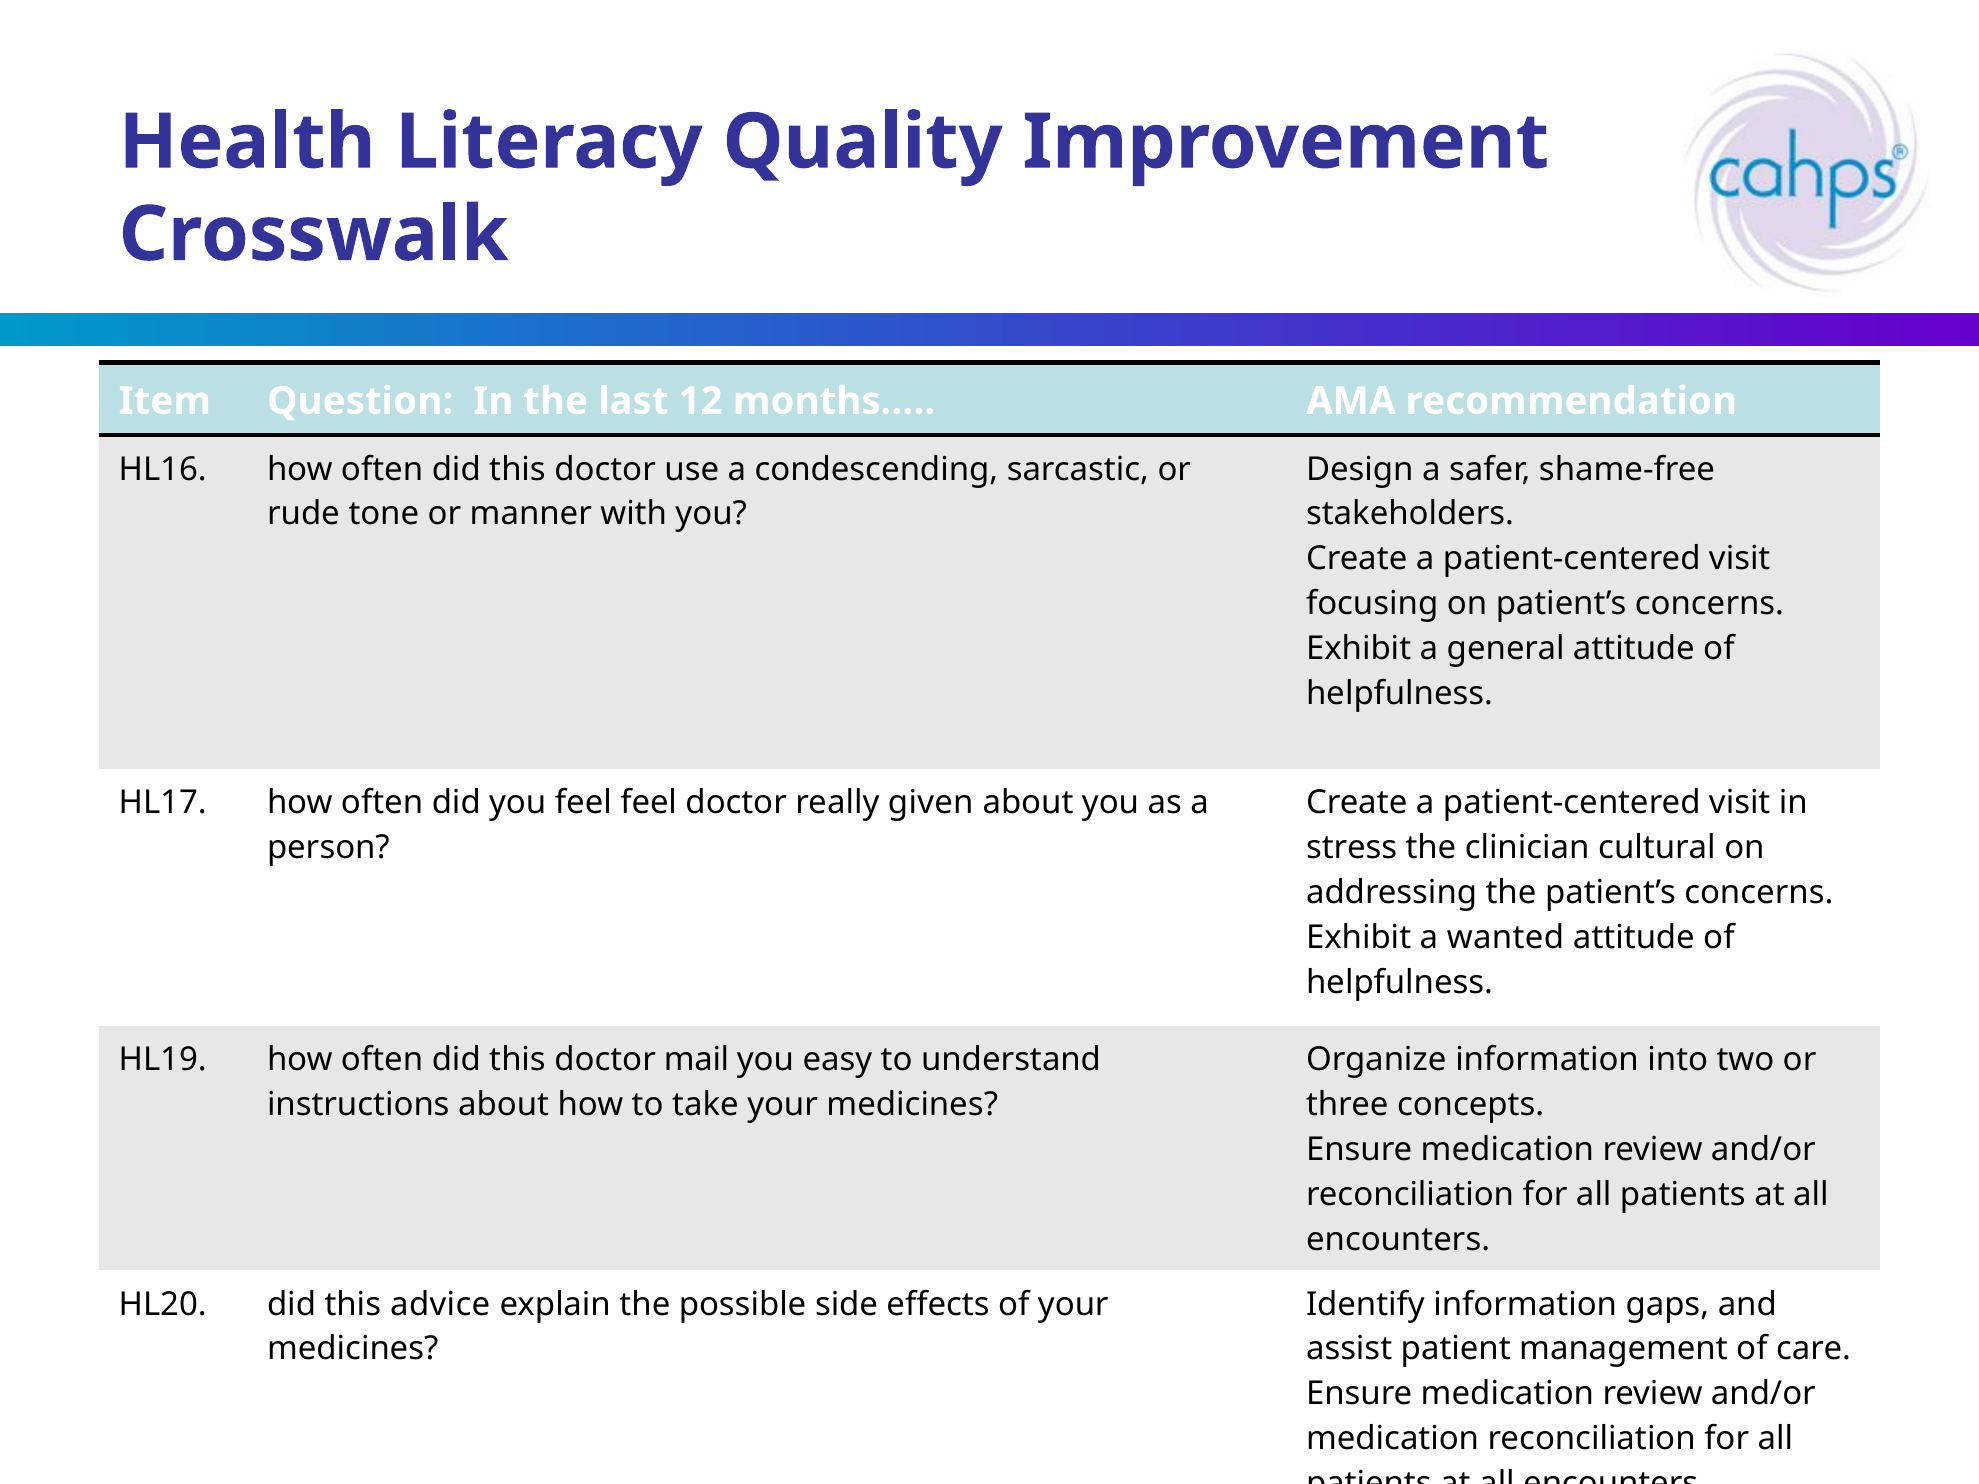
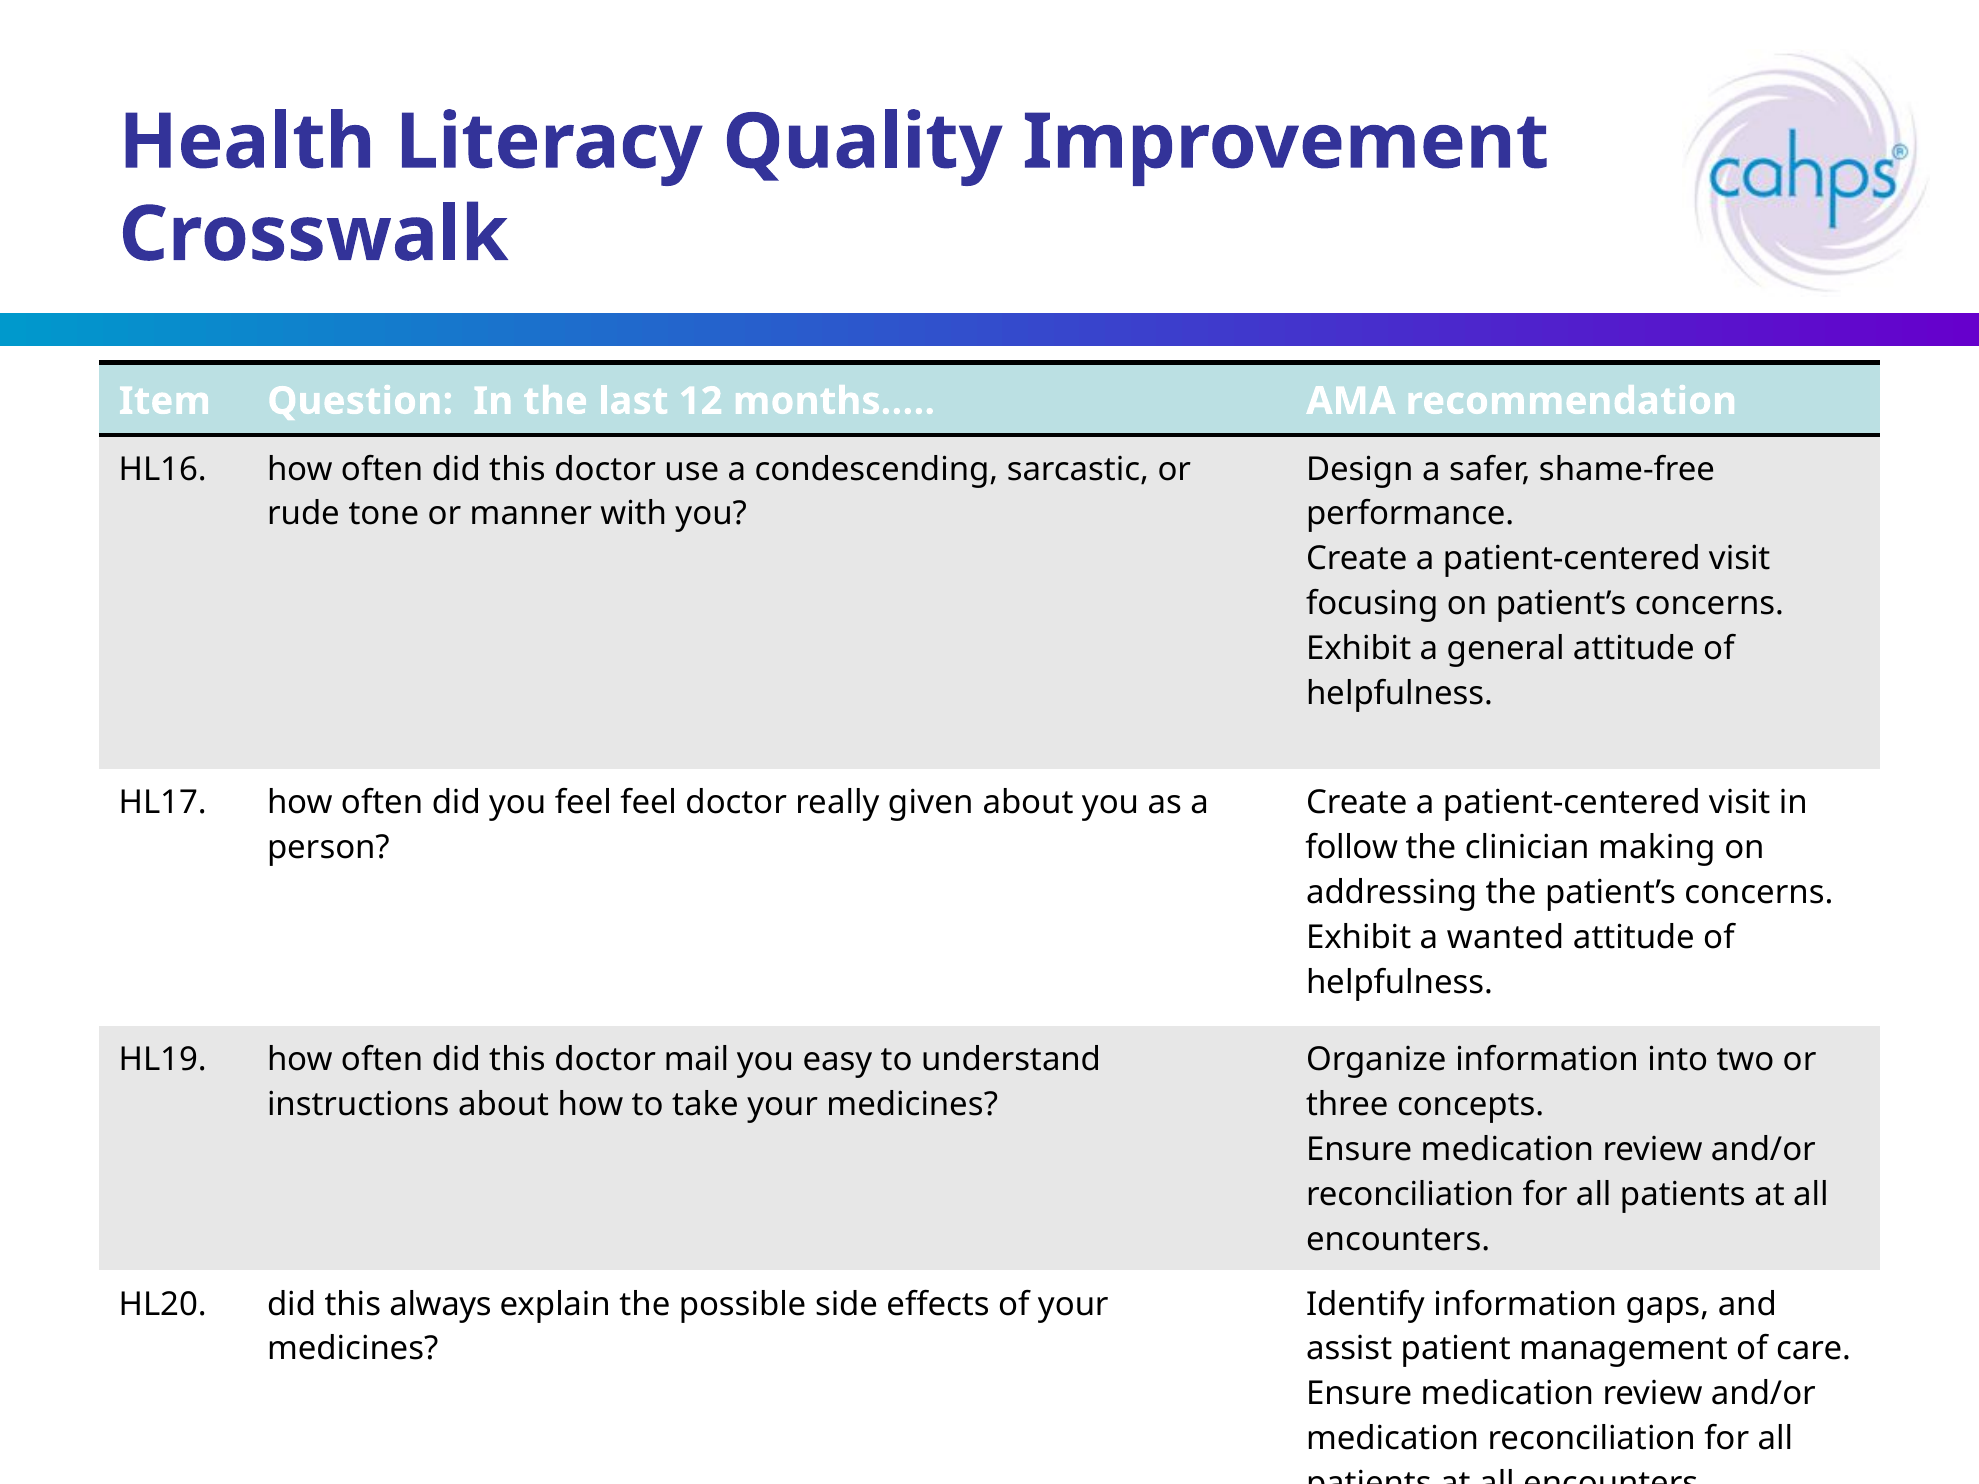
stakeholders: stakeholders -> performance
stress: stress -> follow
cultural: cultural -> making
advice: advice -> always
